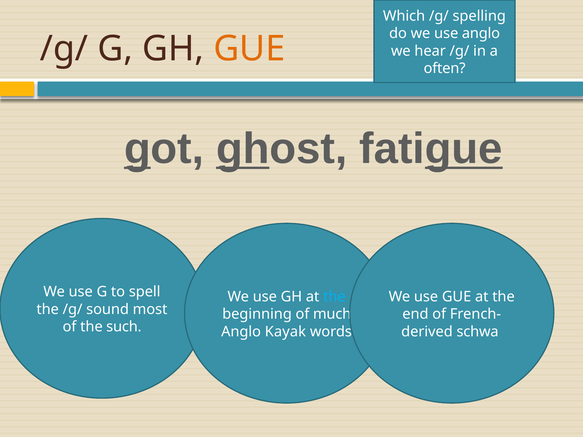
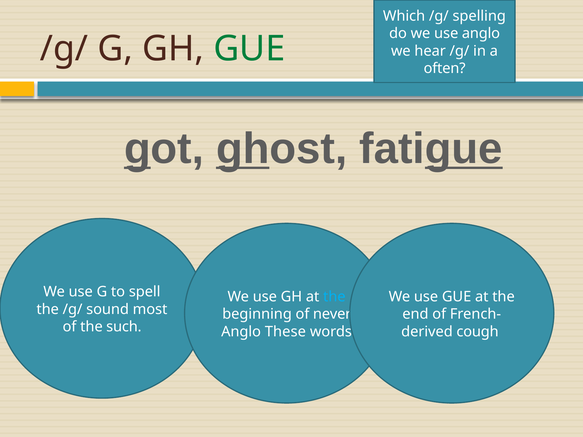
GUE at (249, 49) colour: orange -> green
much: much -> never
Kayak: Kayak -> These
schwa: schwa -> cough
